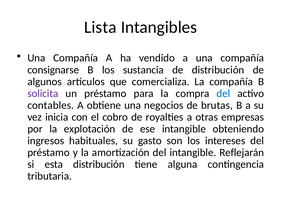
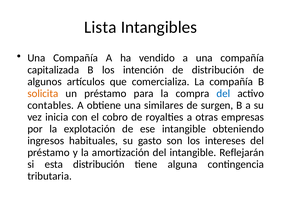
consignarse: consignarse -> capitalizada
sustancia: sustancia -> intención
solicita colour: purple -> orange
negocios: negocios -> similares
brutas: brutas -> surgen
